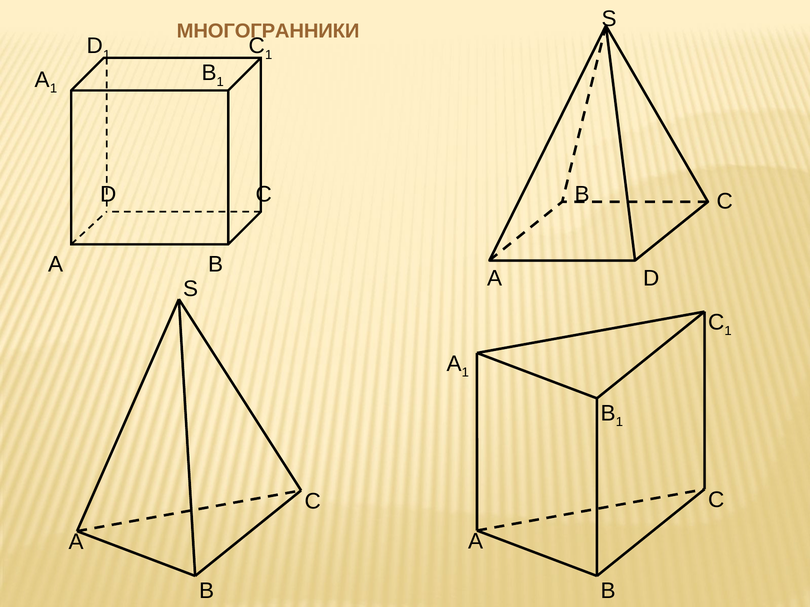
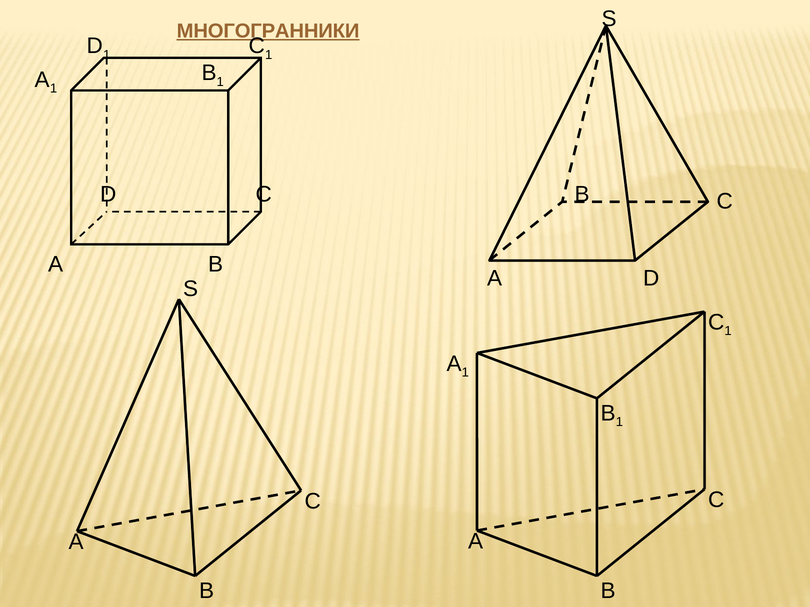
МНОГОГРАННИКИ underline: none -> present
